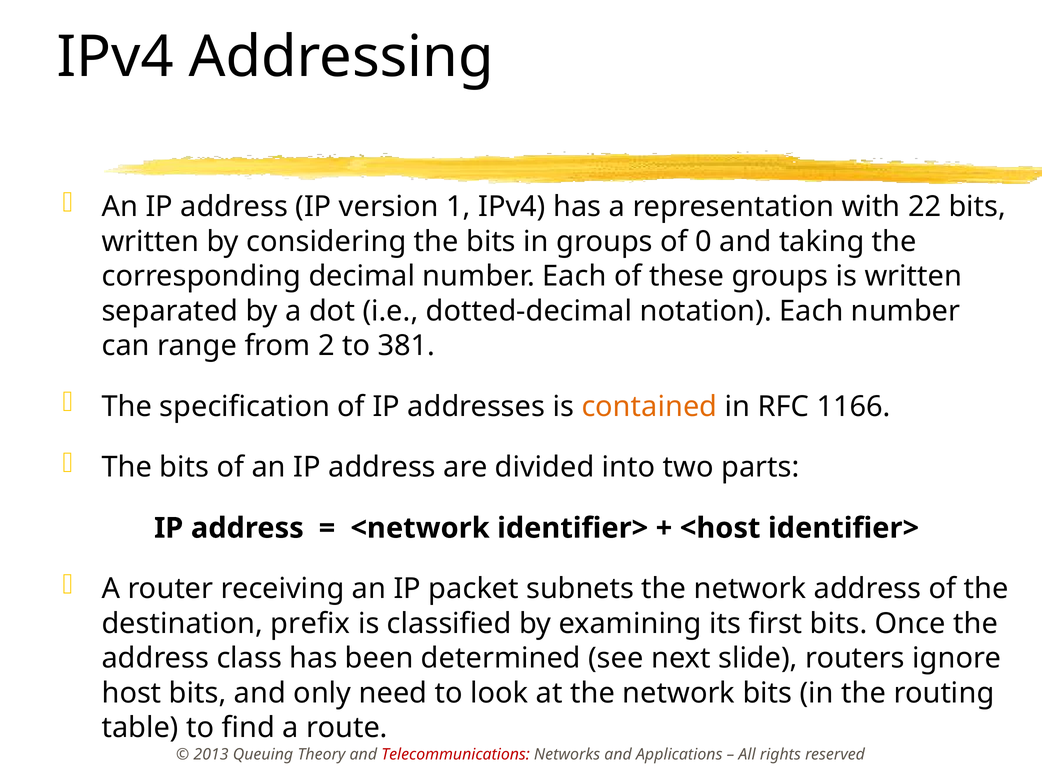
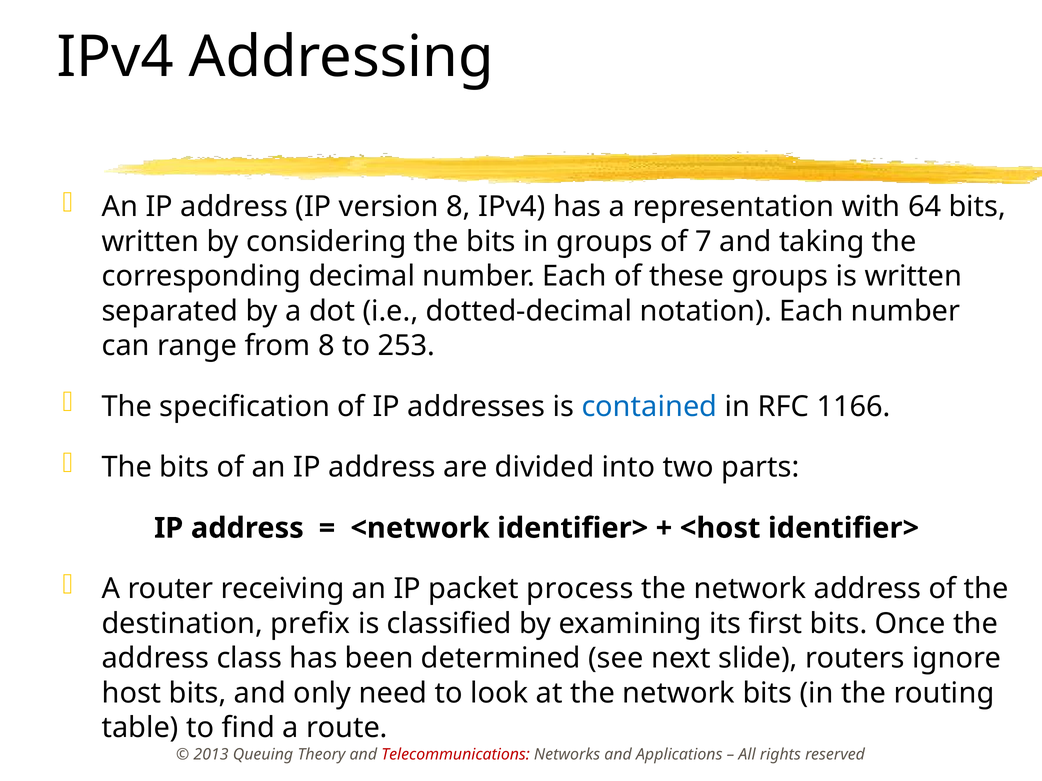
version 1: 1 -> 8
22: 22 -> 64
0: 0 -> 7
from 2: 2 -> 8
381: 381 -> 253
contained colour: orange -> blue
subnets: subnets -> process
